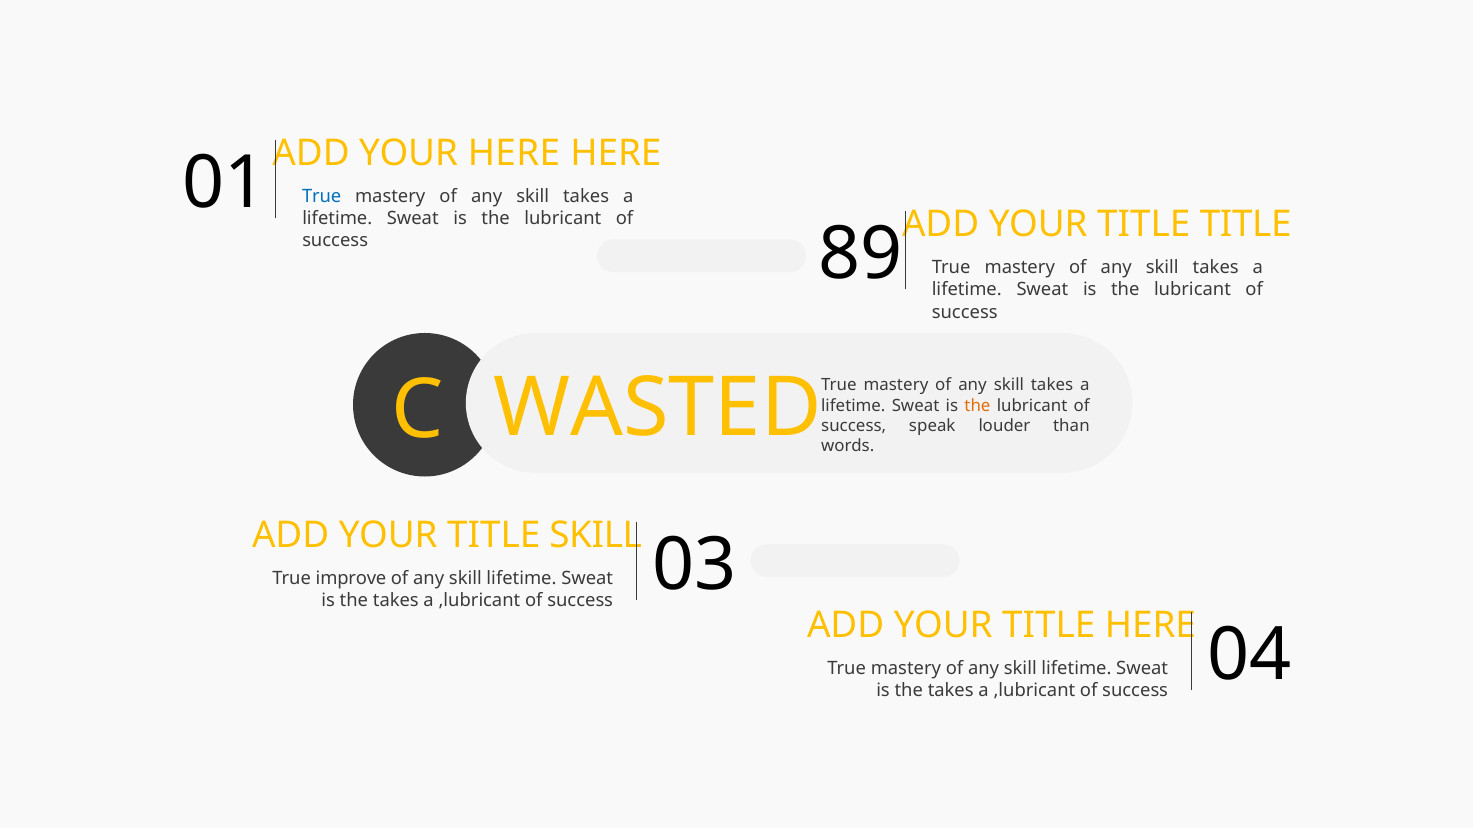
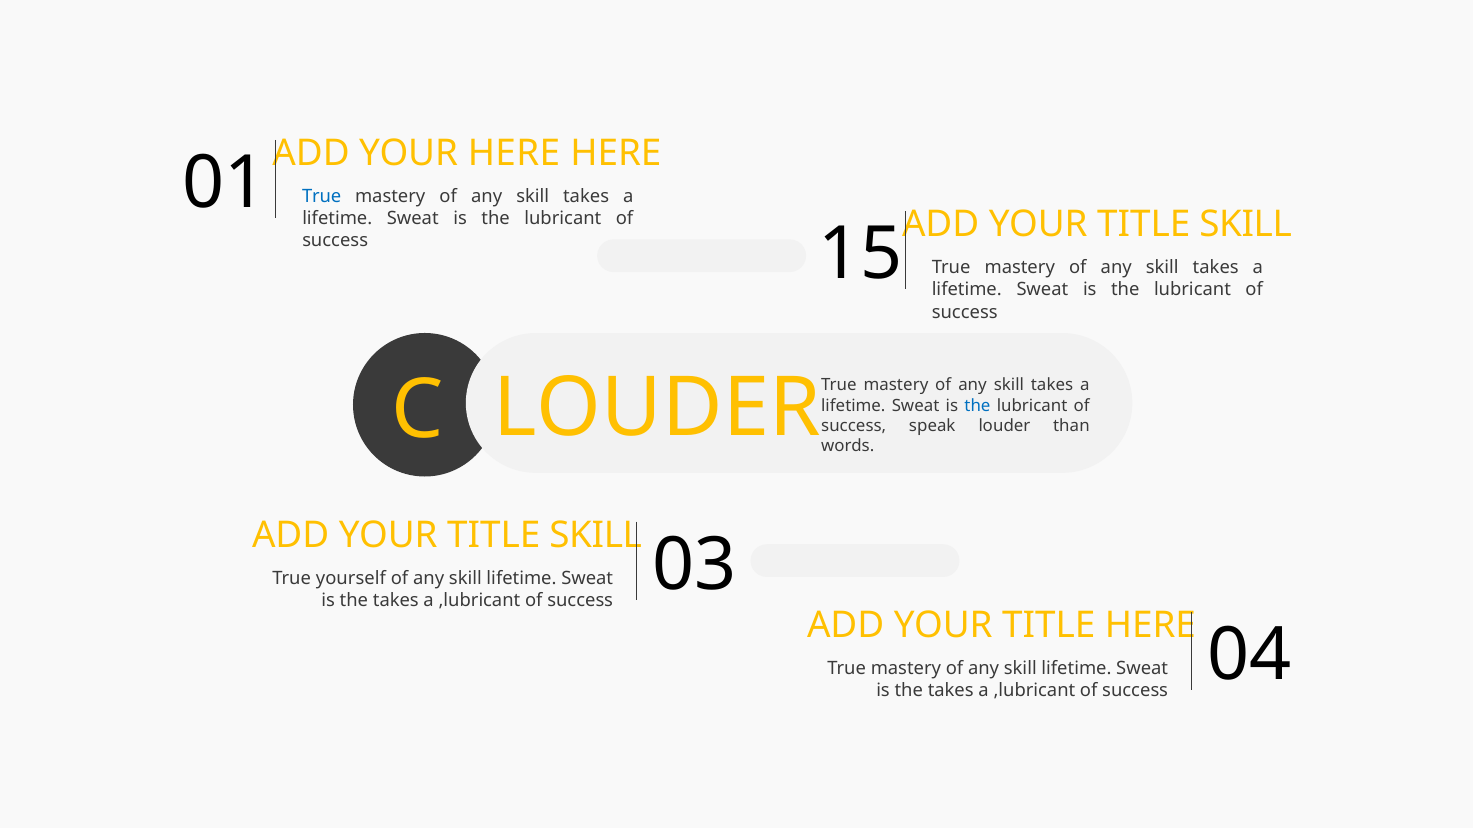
TITLE at (1246, 225): TITLE -> SKILL
89: 89 -> 15
WASTED at (657, 408): WASTED -> LOUDER
the at (977, 406) colour: orange -> blue
improve: improve -> yourself
